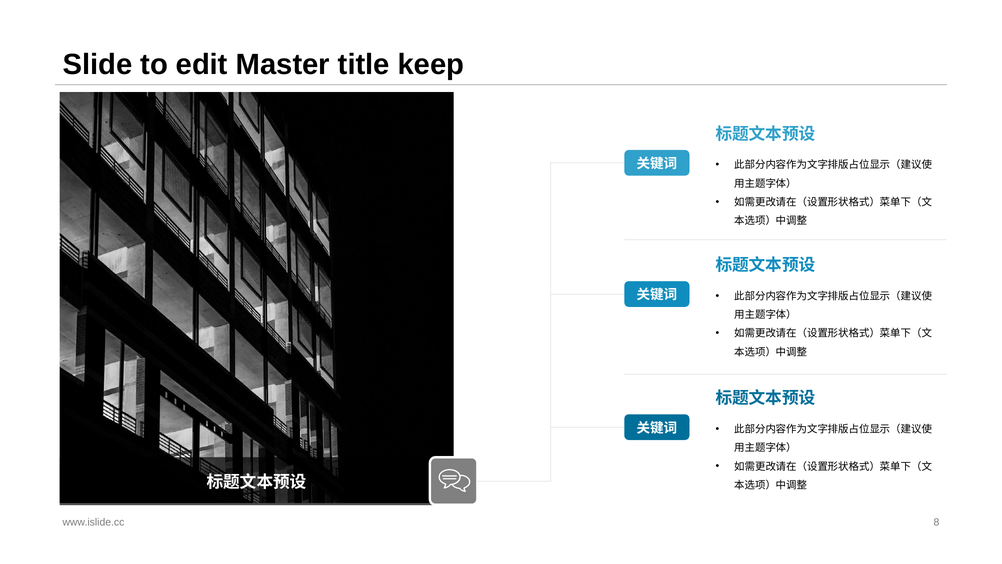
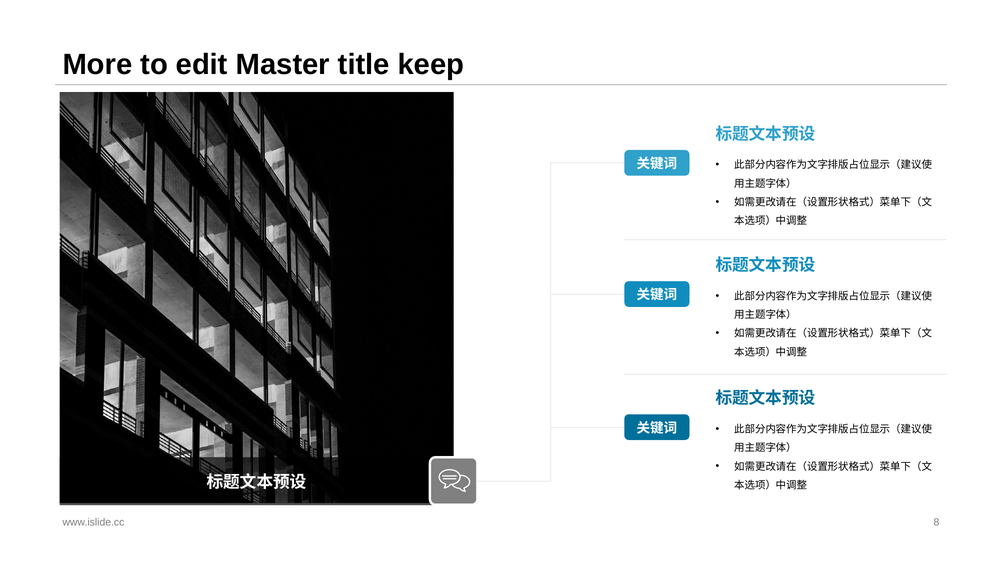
Slide: Slide -> More
